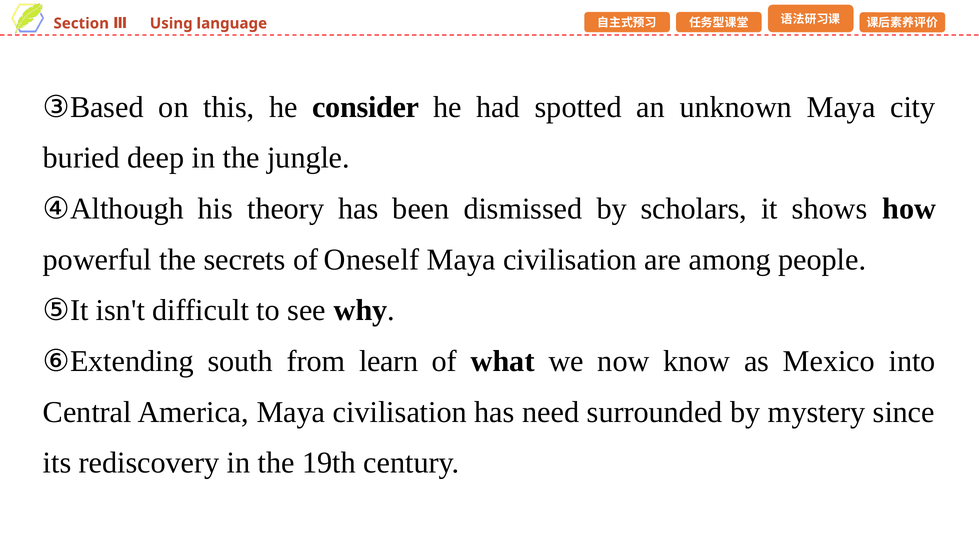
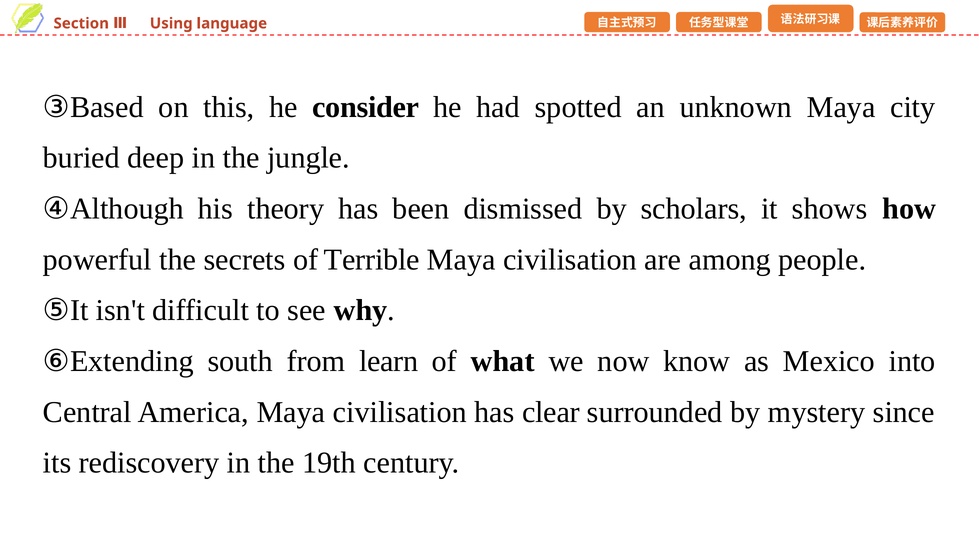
Oneself: Oneself -> Terrible
need: need -> clear
